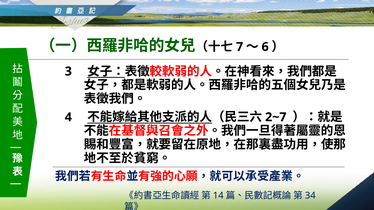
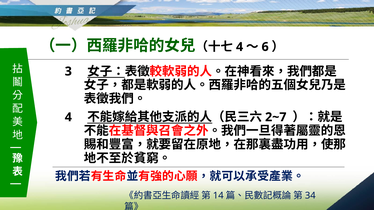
7 at (240, 47): 7 -> 4
